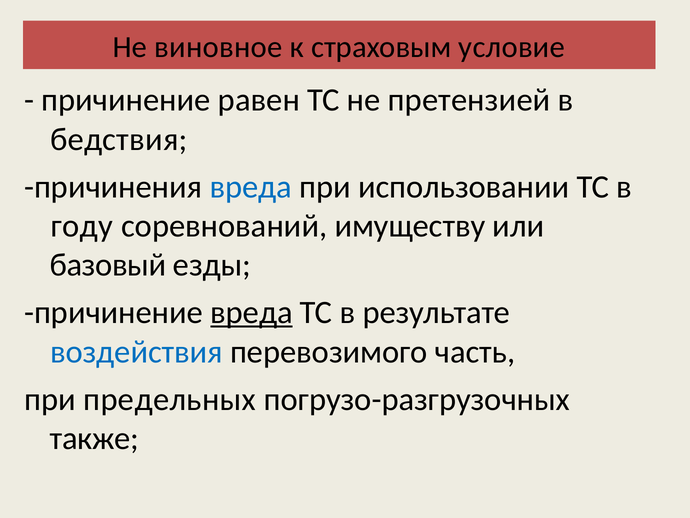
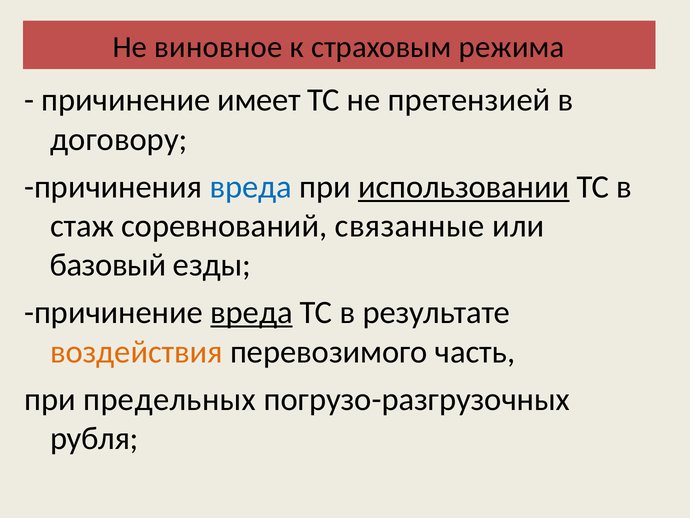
условие: условие -> режима
равен: равен -> имеет
бедствия: бедствия -> договору
использовании underline: none -> present
году: году -> стаж
имуществу: имуществу -> связанные
воздействия colour: blue -> orange
также: также -> рубля
